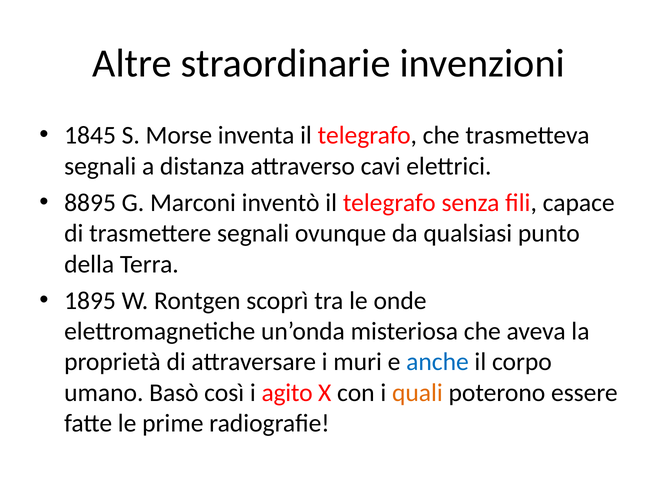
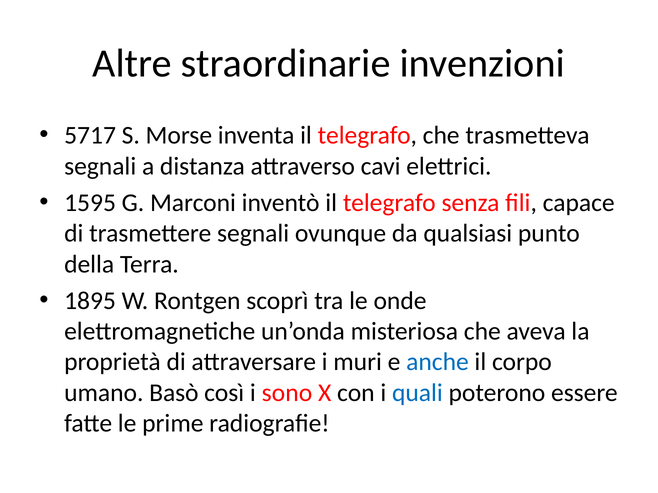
1845: 1845 -> 5717
8895: 8895 -> 1595
agito: agito -> sono
quali colour: orange -> blue
